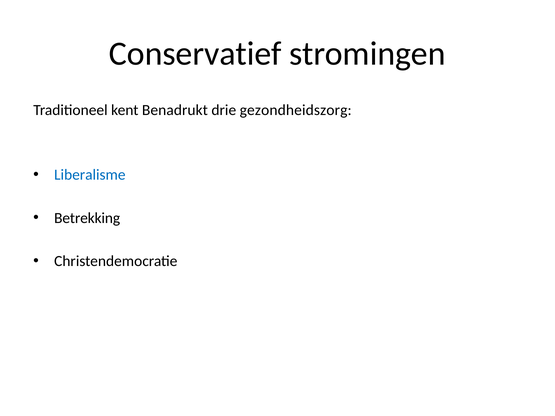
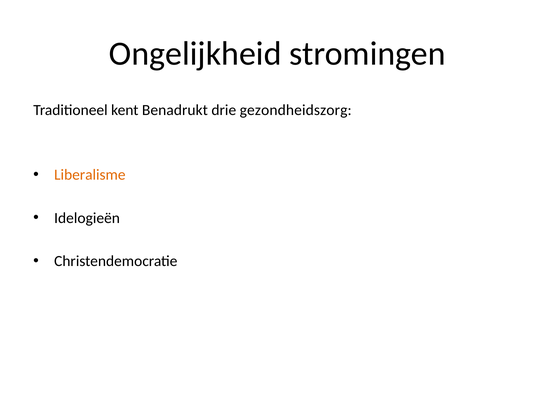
Conservatief: Conservatief -> Ongelijkheid
Liberalisme colour: blue -> orange
Betrekking: Betrekking -> Idelogieën
